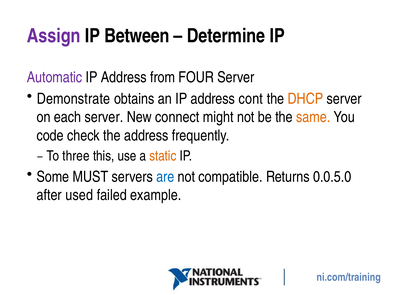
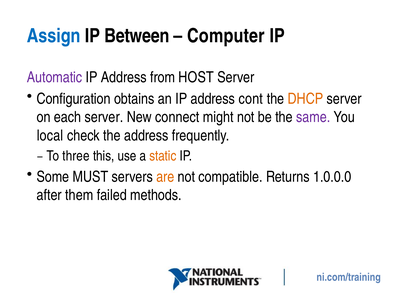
Assign colour: purple -> blue
Determine: Determine -> Computer
FOUR: FOUR -> HOST
Demonstrate: Demonstrate -> Configuration
same colour: orange -> purple
code: code -> local
are colour: blue -> orange
0.0.5.0: 0.0.5.0 -> 1.0.0.0
used: used -> them
example: example -> methods
